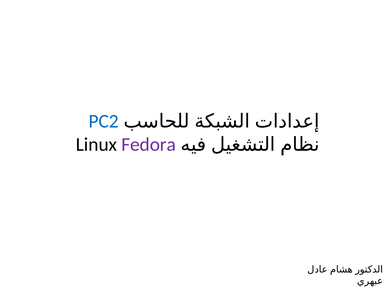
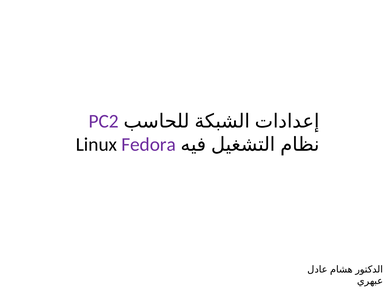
PC2 colour: blue -> purple
